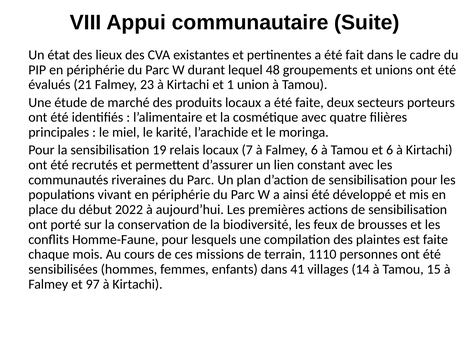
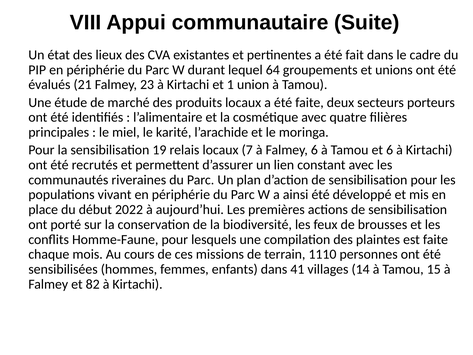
48: 48 -> 64
97: 97 -> 82
